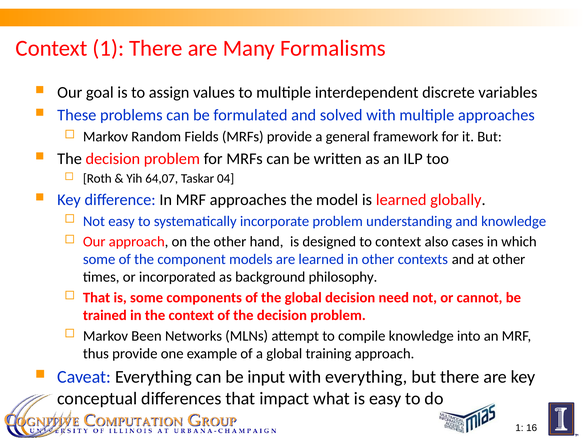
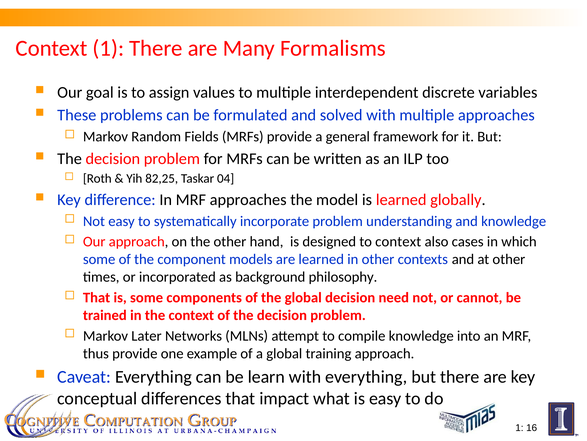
64,07: 64,07 -> 82,25
Been: Been -> Later
input: input -> learn
